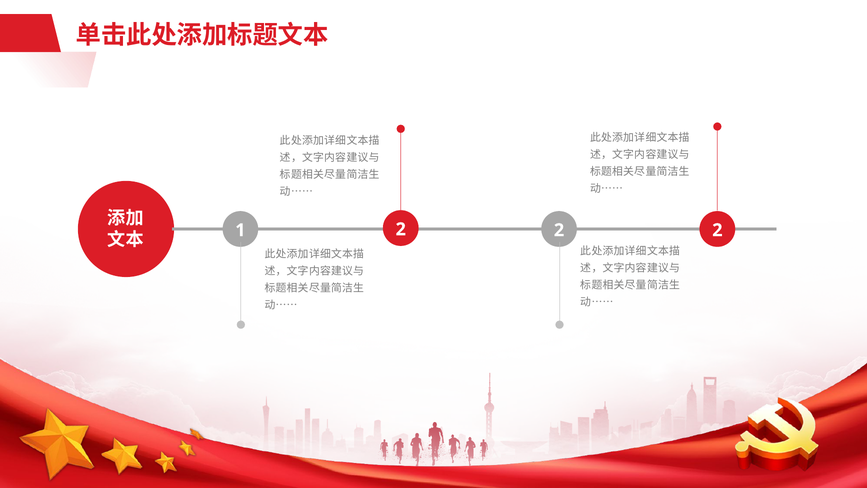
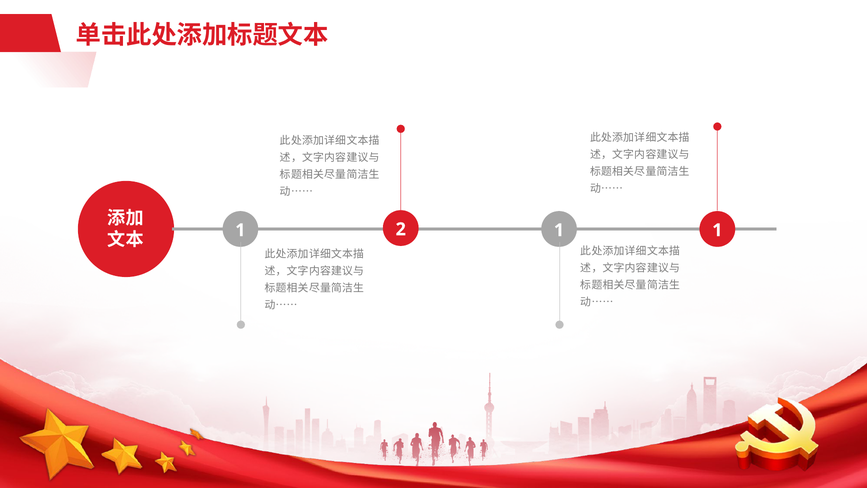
2 at (717, 230): 2 -> 1
2 at (559, 230): 2 -> 1
